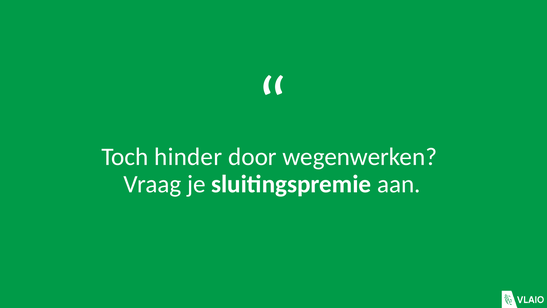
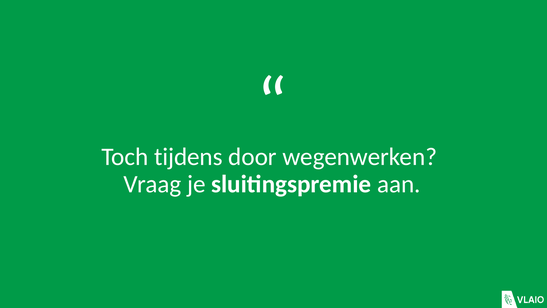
hinder: hinder -> tijdens
